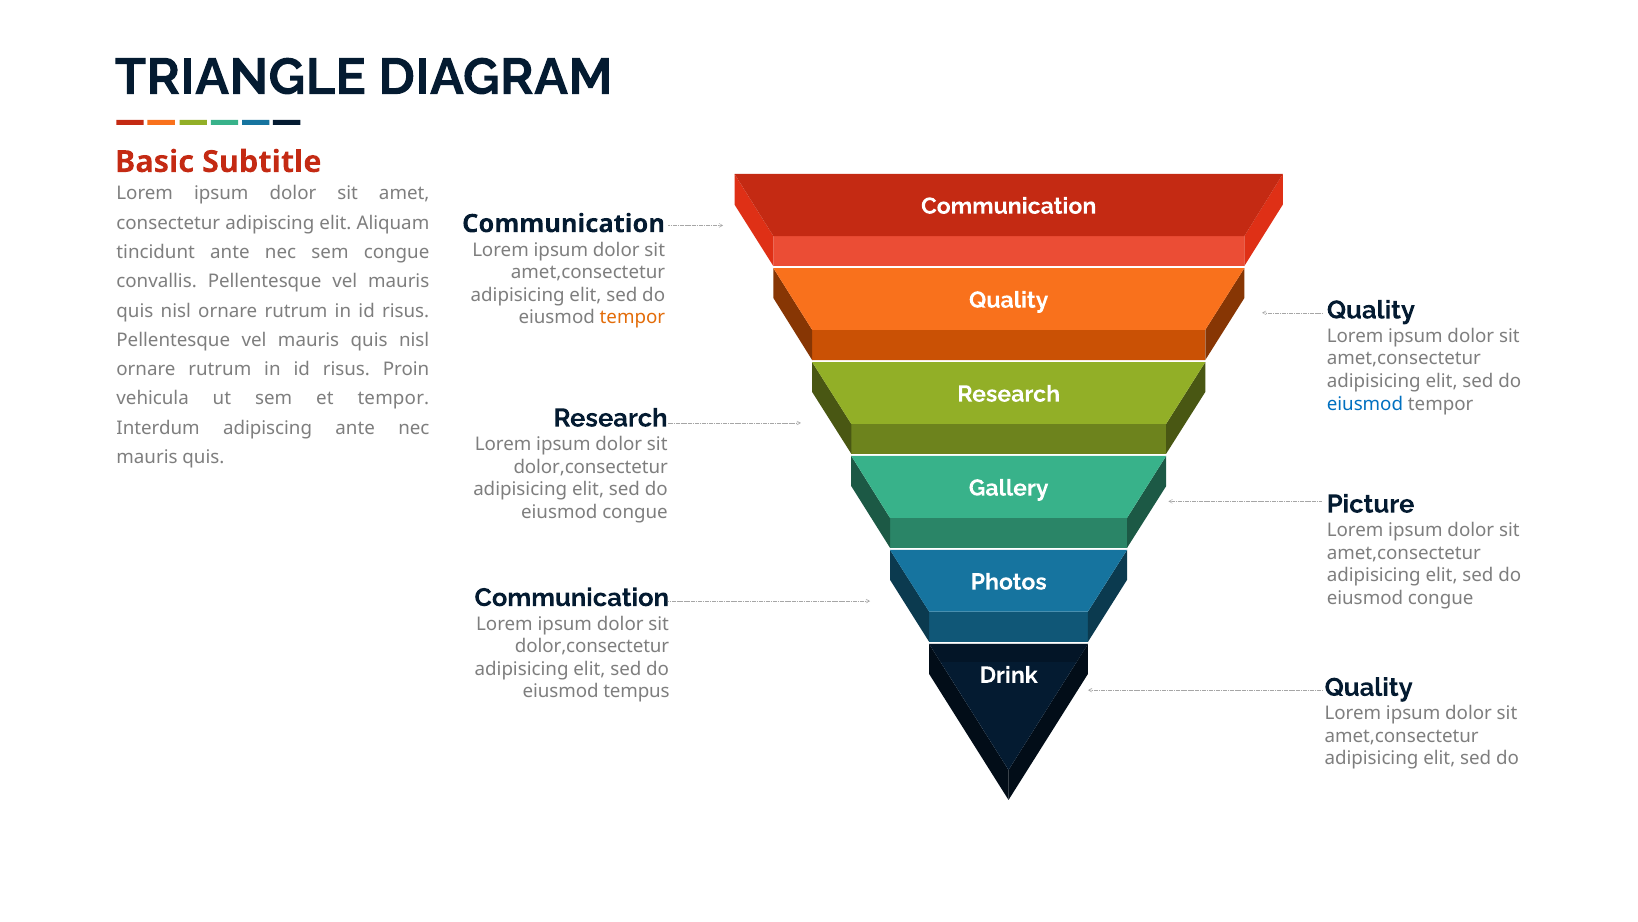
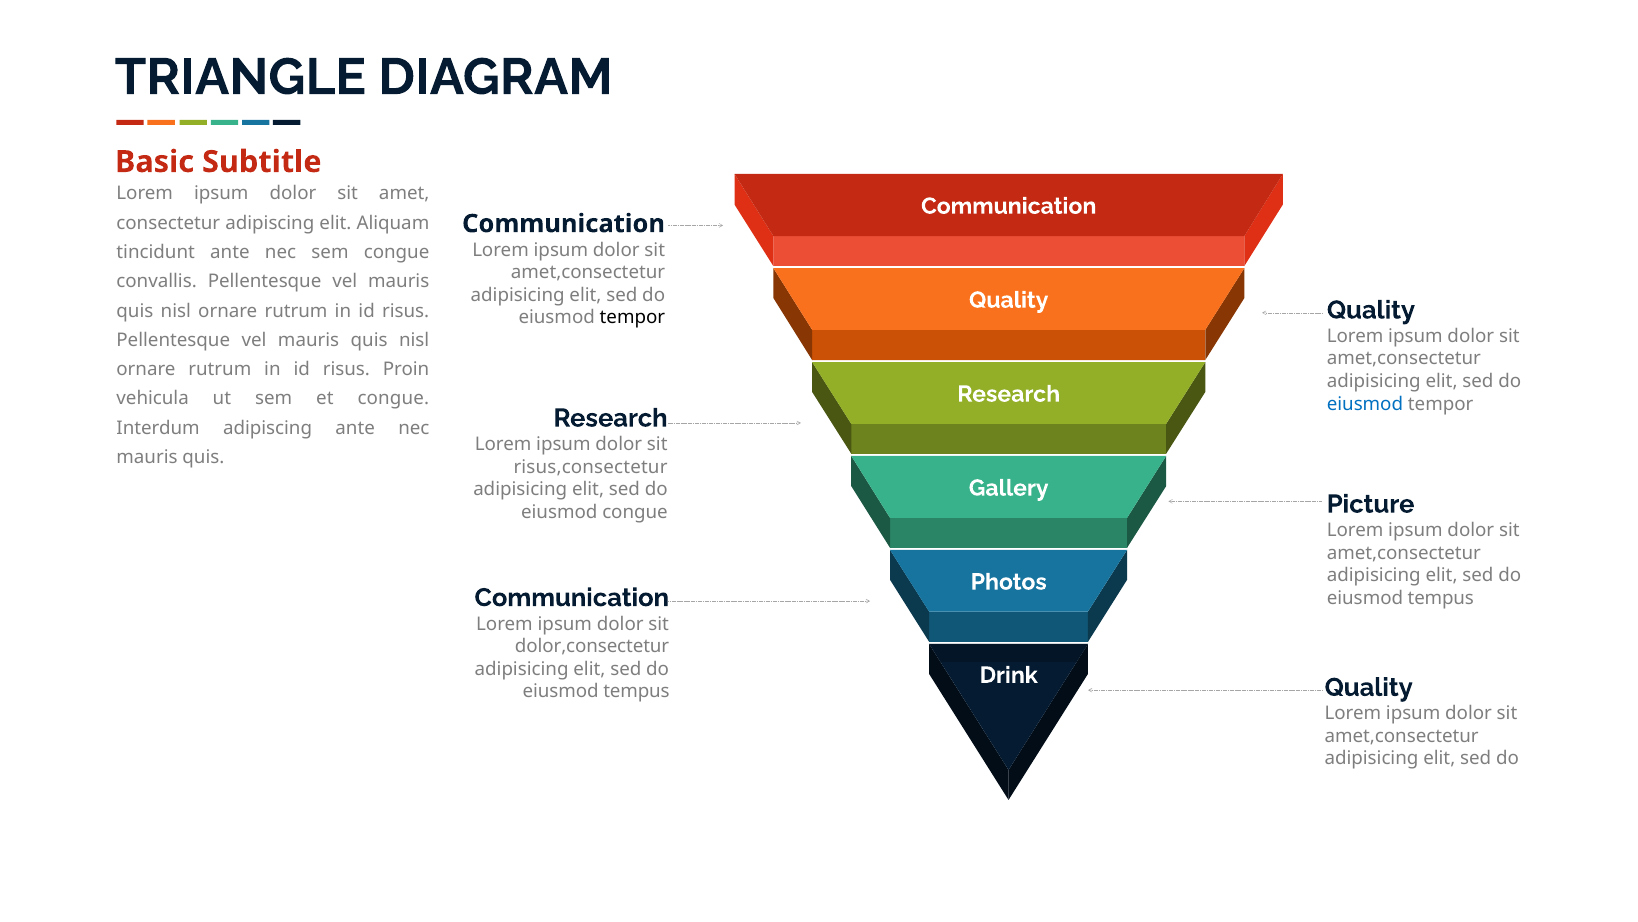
tempor at (632, 317) colour: orange -> black
et tempor: tempor -> congue
dolor,consectetur at (591, 467): dolor,consectetur -> risus,consectetur
congue at (1441, 598): congue -> tempus
